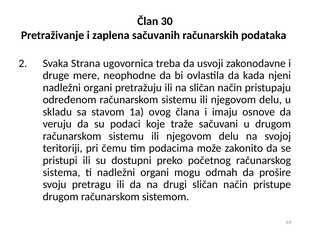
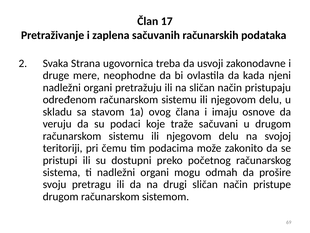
30: 30 -> 17
